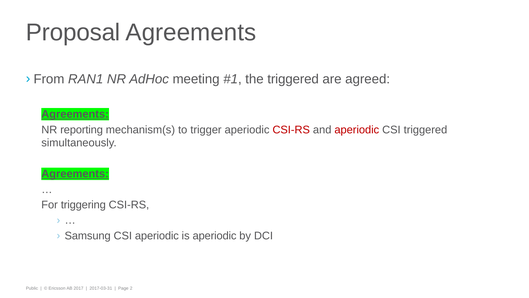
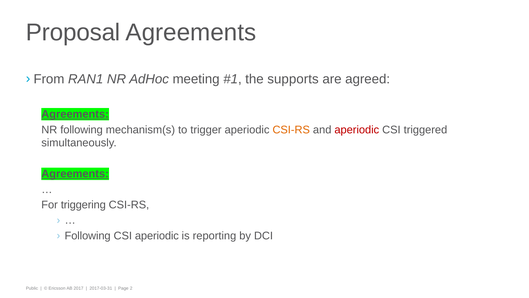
the triggered: triggered -> supports
NR reporting: reporting -> following
CSI-RS at (291, 130) colour: red -> orange
Samsung at (88, 235): Samsung -> Following
is aperiodic: aperiodic -> reporting
